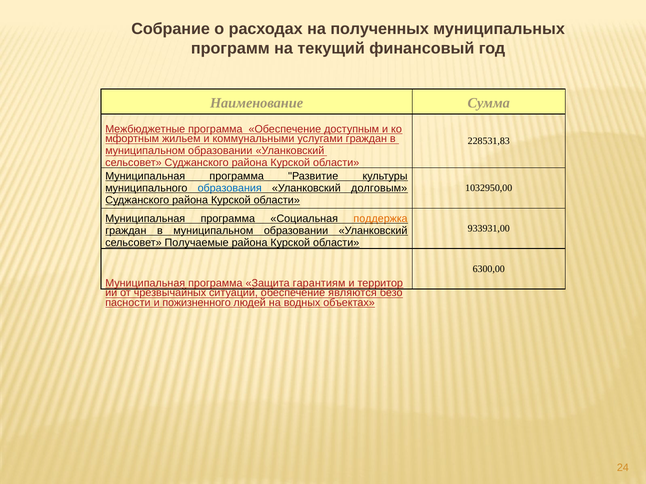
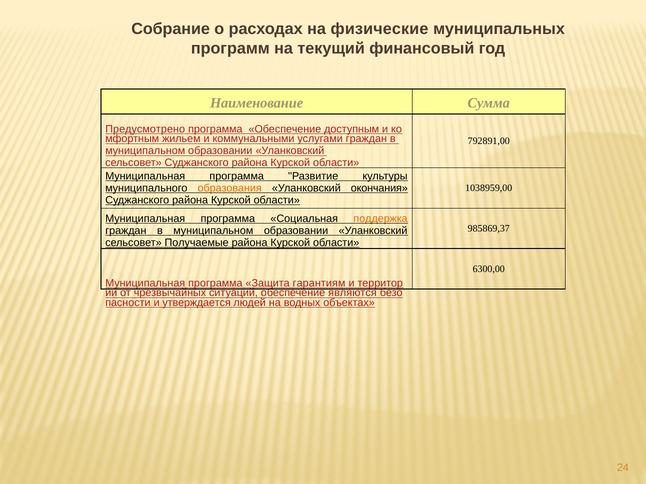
полученных: полученных -> физические
Межбюджетные: Межбюджетные -> Предусмотрено
228531,83: 228531,83 -> 792891,00
образования colour: blue -> orange
долговым: долговым -> окончания
1032950,00: 1032950,00 -> 1038959,00
933931,00: 933931,00 -> 985869,37
пожизненного: пожизненного -> утверждается
